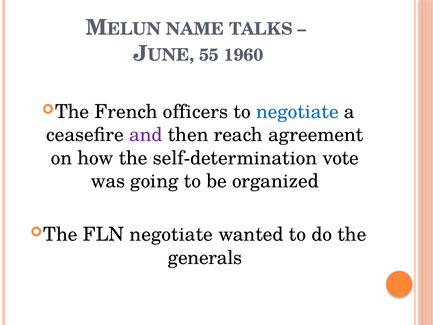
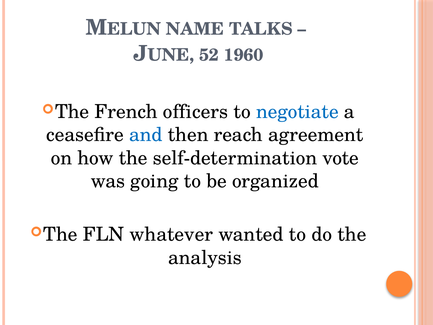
55: 55 -> 52
and colour: purple -> blue
FLN negotiate: negotiate -> whatever
generals: generals -> analysis
